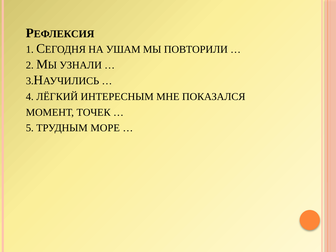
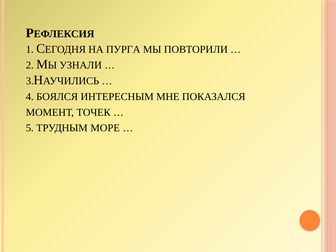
УШАМ: УШАМ -> ПУРГА
ЛЁГКИЙ: ЛЁГКИЙ -> БОЯЛСЯ
